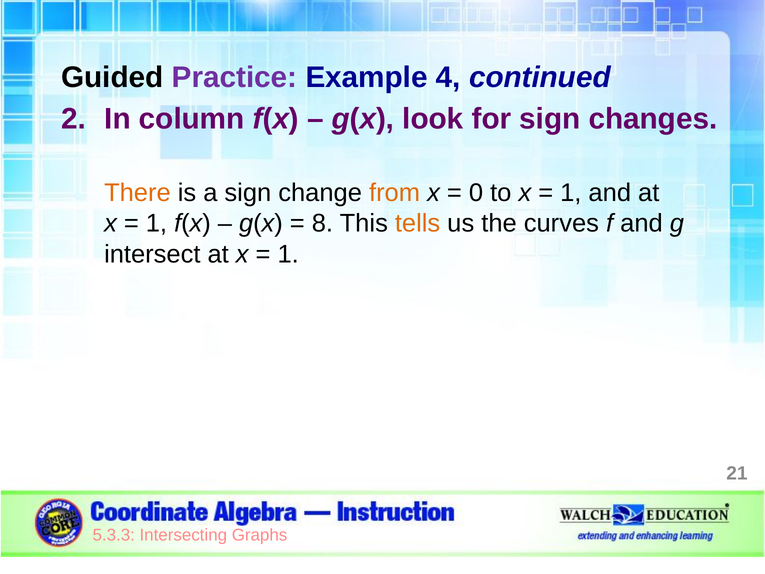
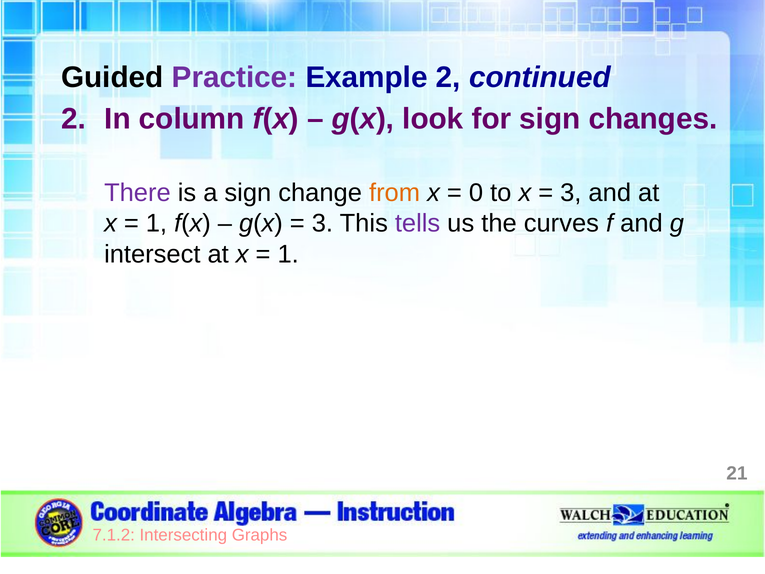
Example 4: 4 -> 2
There colour: orange -> purple
1 at (571, 193): 1 -> 3
8 at (322, 223): 8 -> 3
tells colour: orange -> purple
5.3.3: 5.3.3 -> 7.1.2
